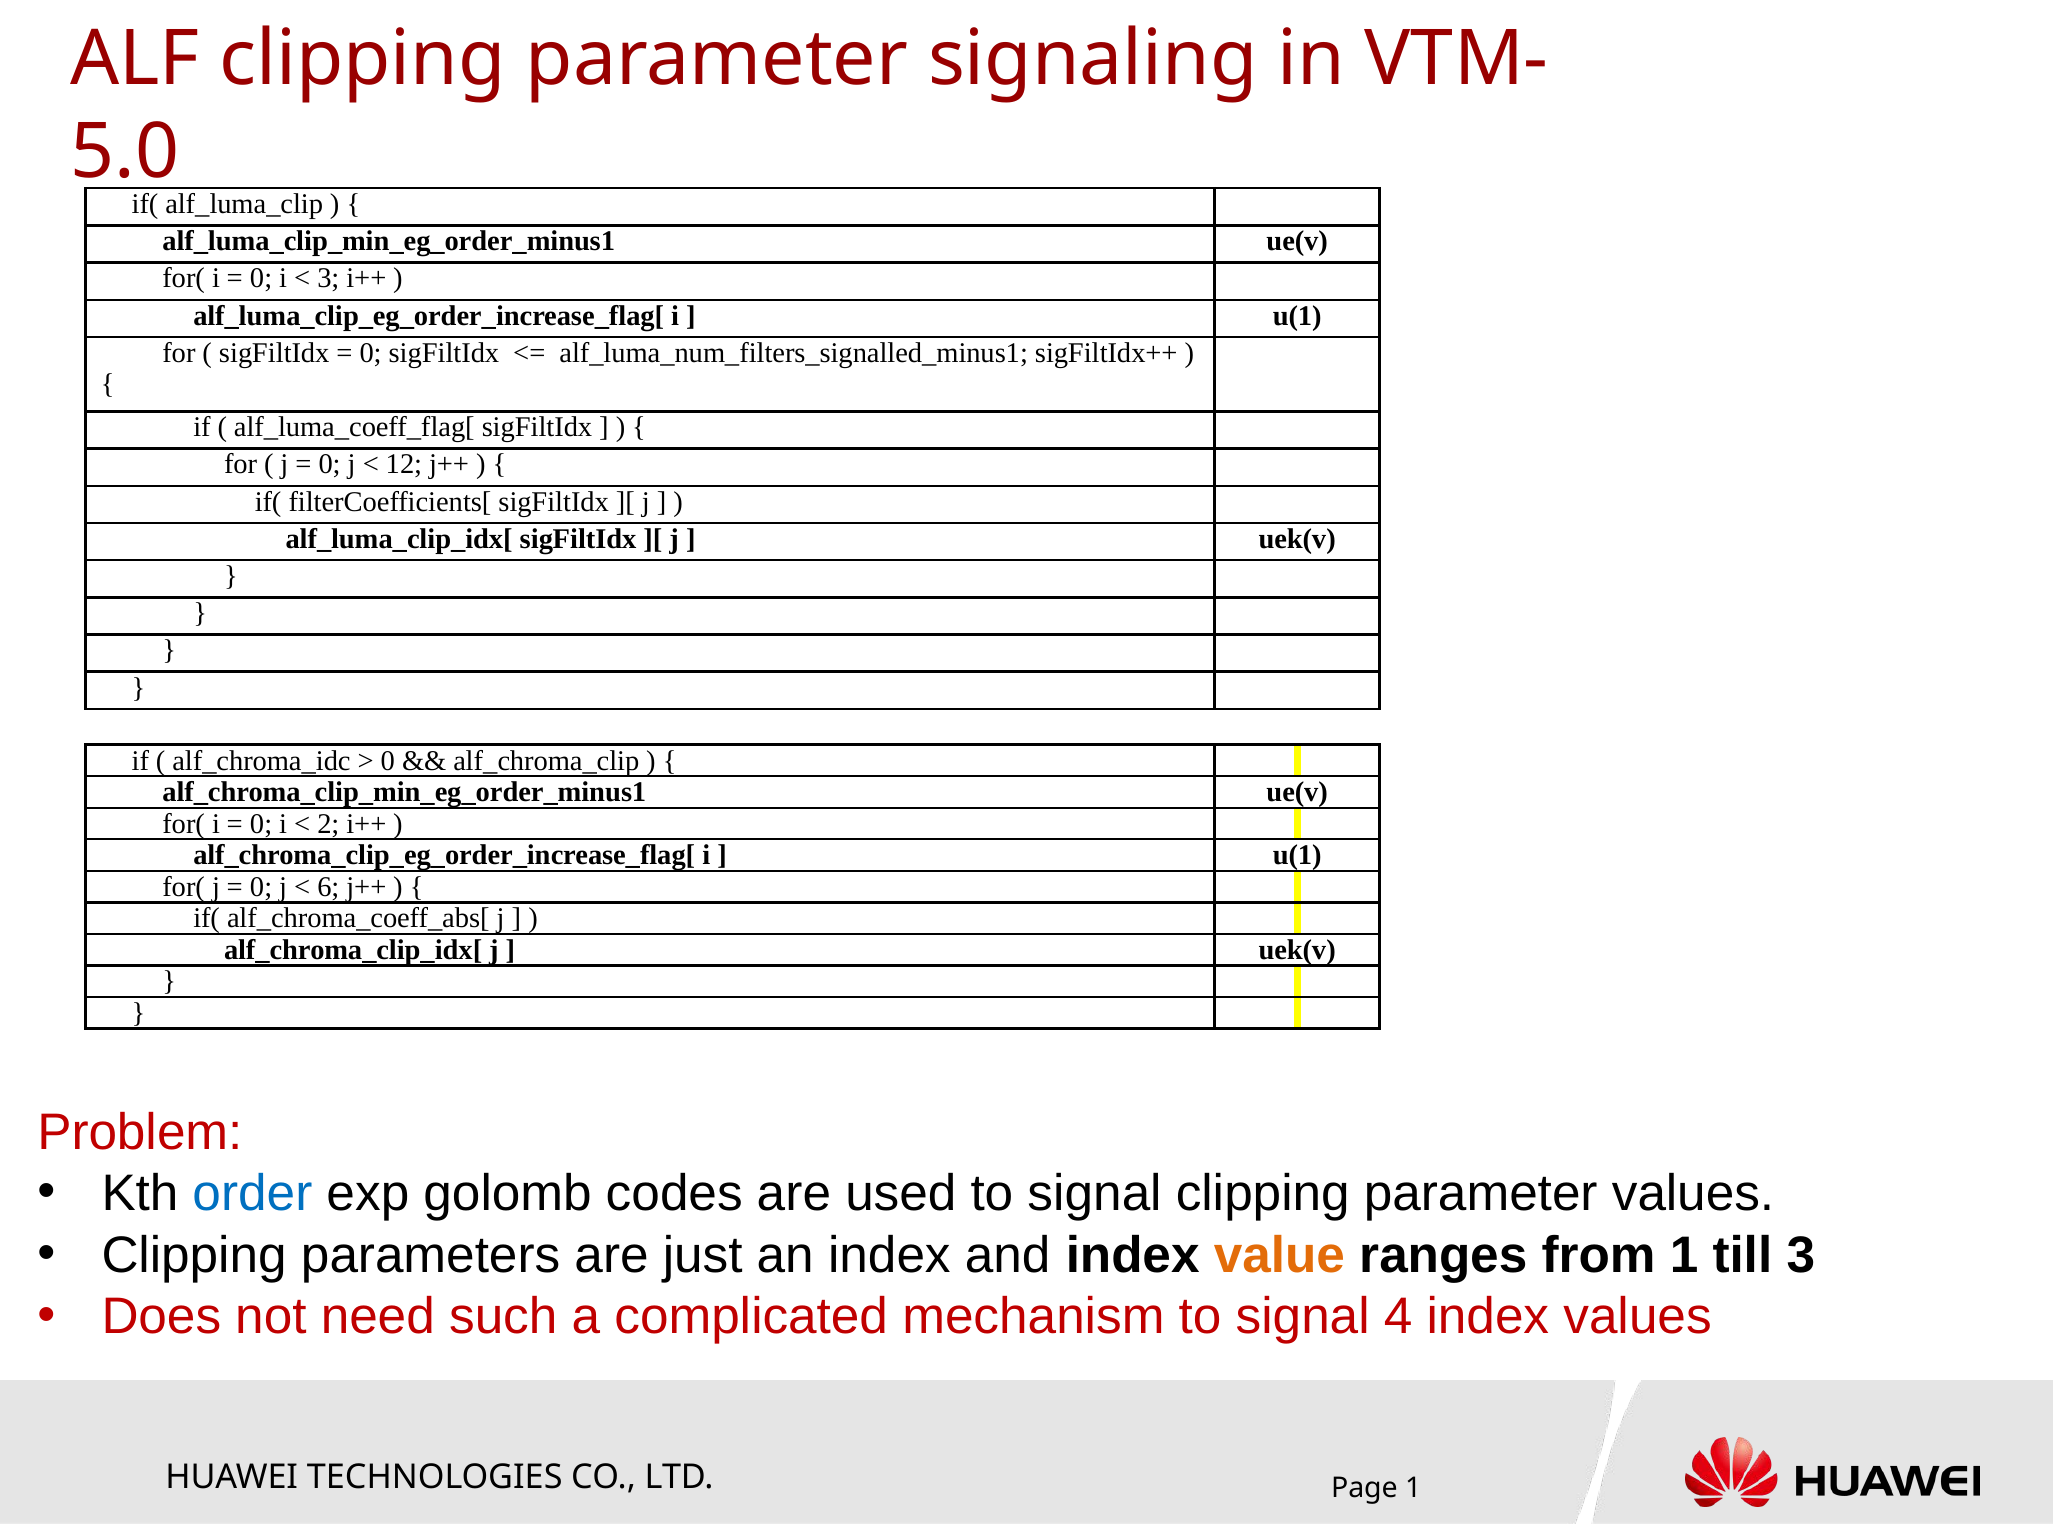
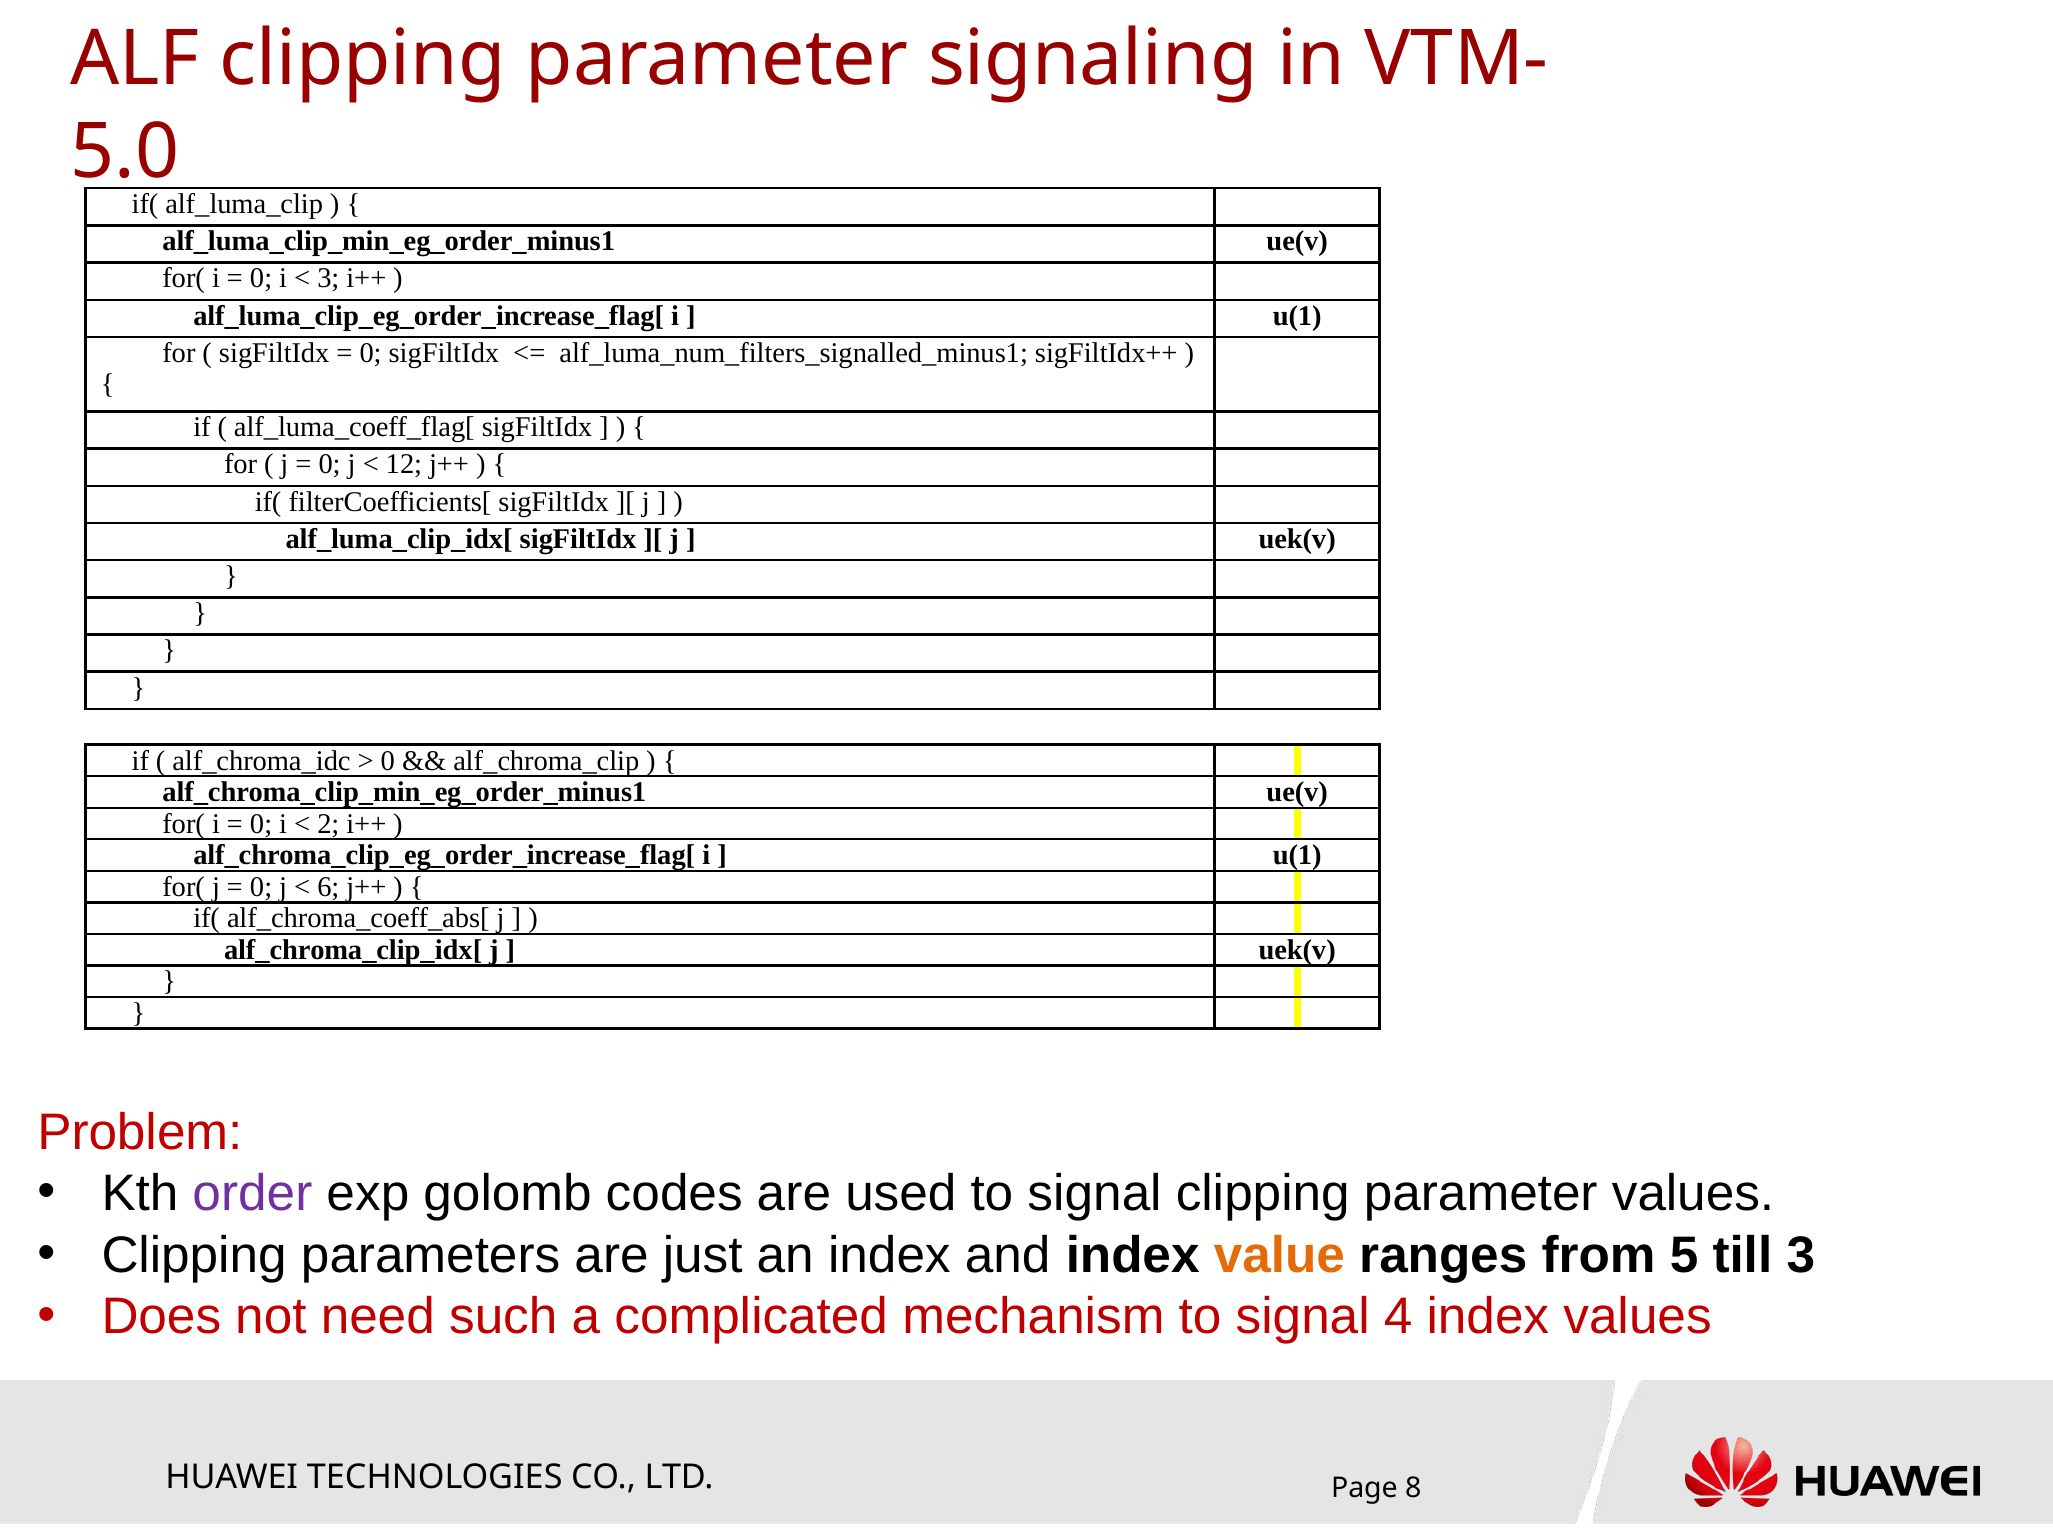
order colour: blue -> purple
from 1: 1 -> 5
Page 1: 1 -> 8
